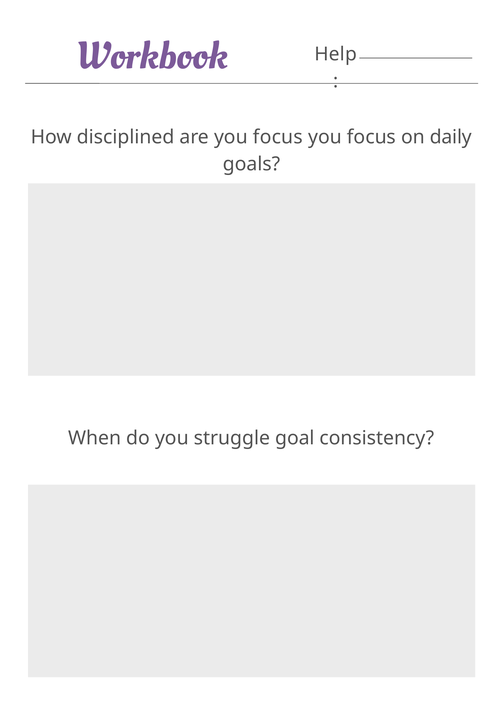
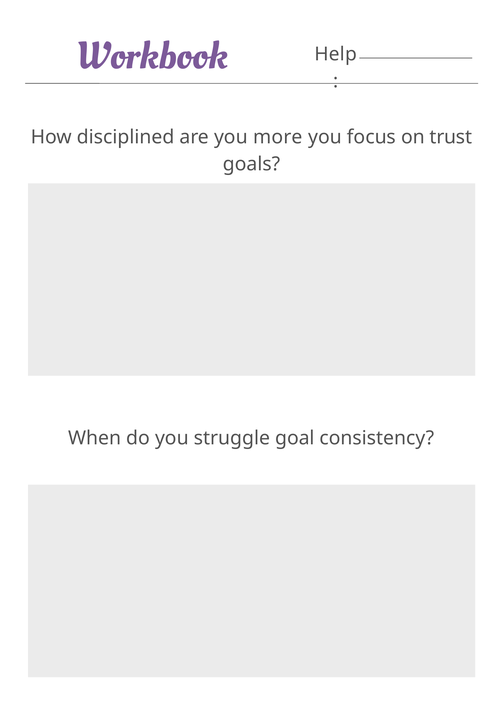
are you focus: focus -> more
daily: daily -> trust
